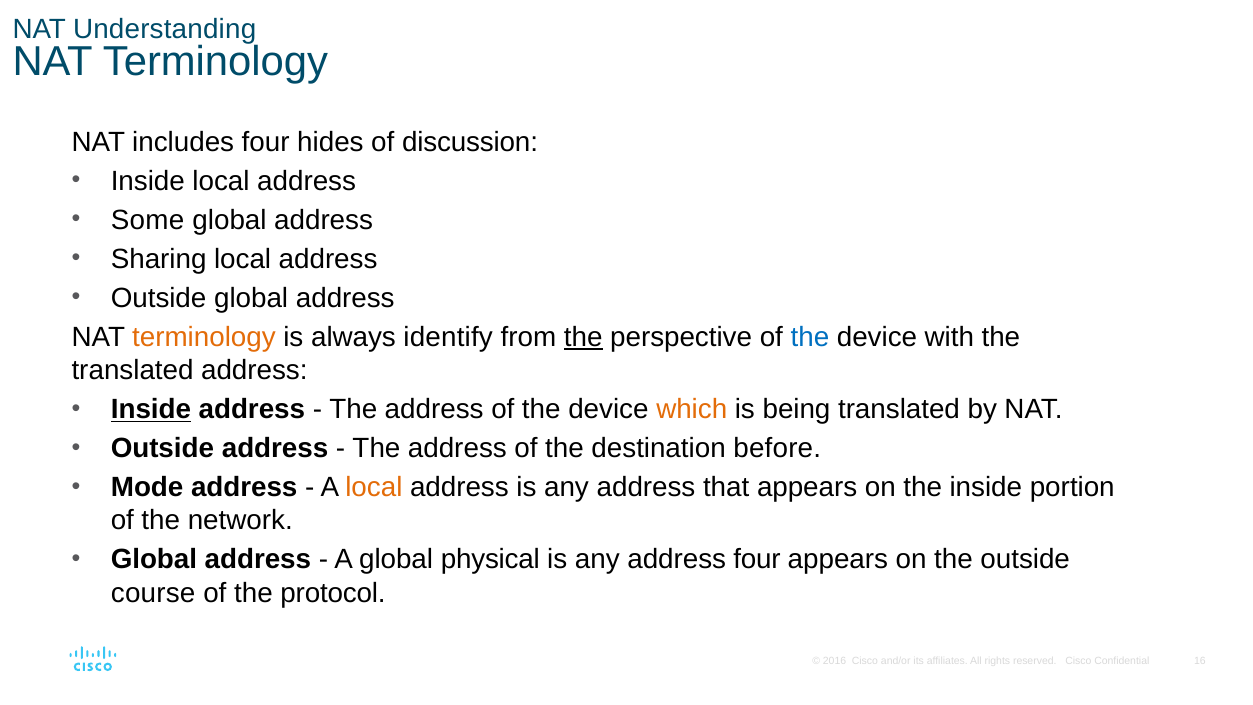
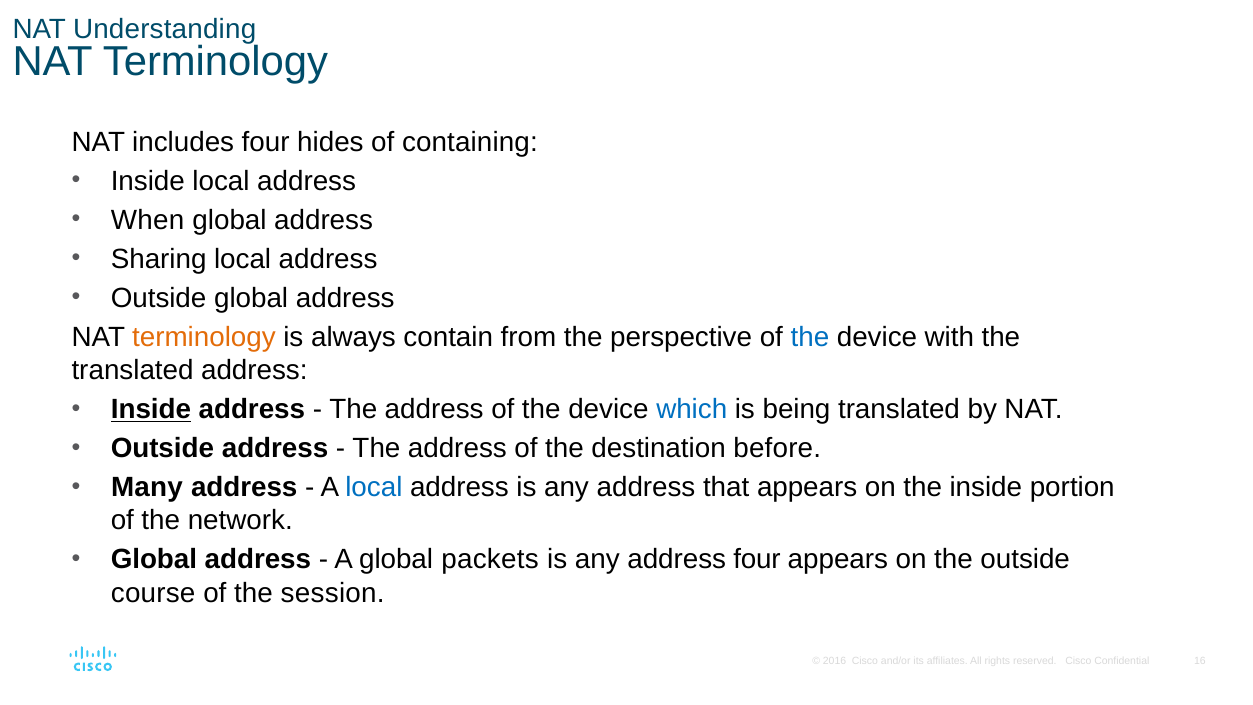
discussion: discussion -> containing
Some: Some -> When
identify: identify -> contain
the at (583, 337) underline: present -> none
which colour: orange -> blue
Mode: Mode -> Many
local at (374, 487) colour: orange -> blue
physical: physical -> packets
protocol: protocol -> session
